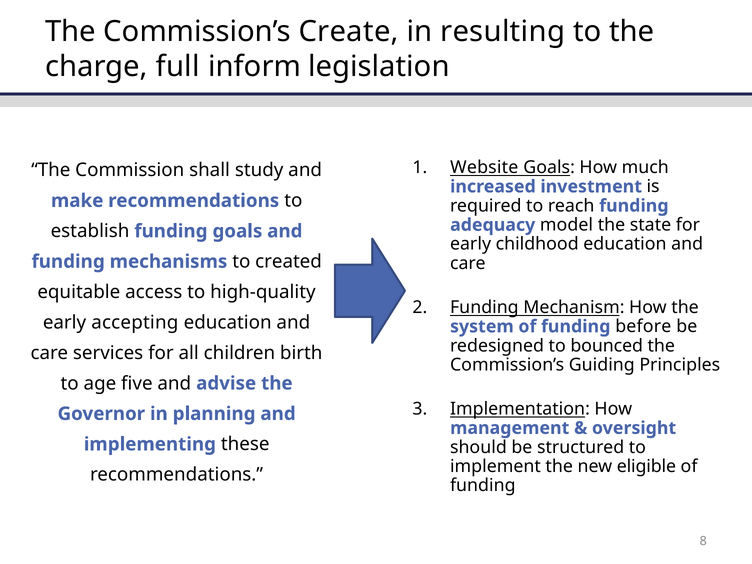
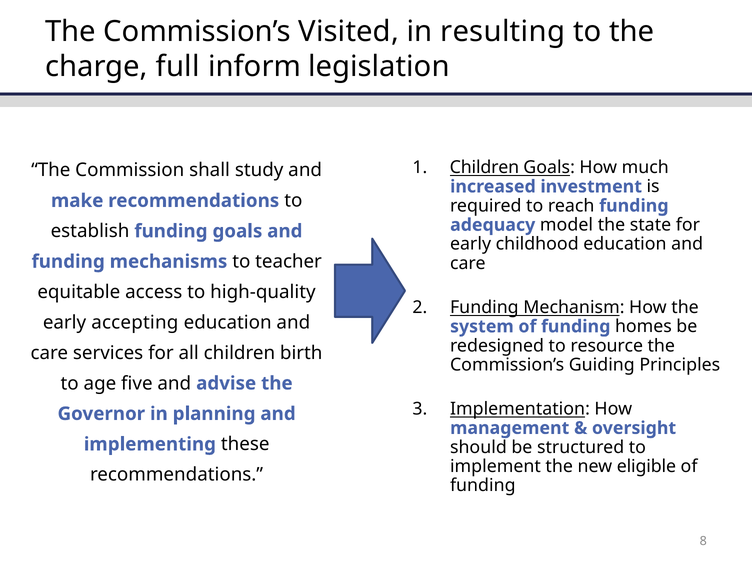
Create: Create -> Visited
Website at (484, 167): Website -> Children
created: created -> teacher
before: before -> homes
bounced: bounced -> resource
